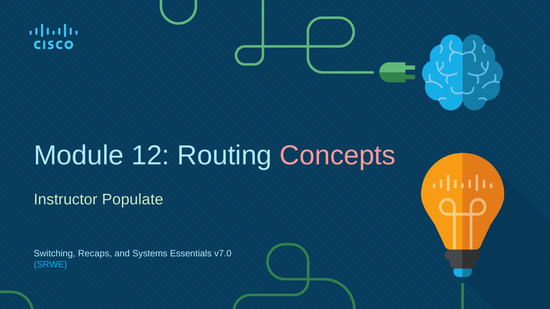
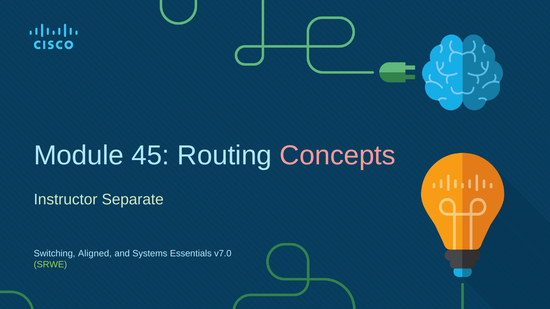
12: 12 -> 45
Populate: Populate -> Separate
Recaps: Recaps -> Aligned
SRWE colour: light blue -> light green
